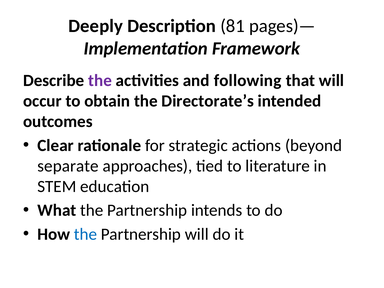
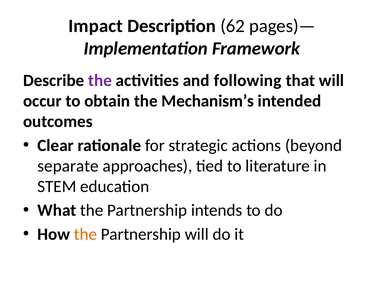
Deeply: Deeply -> Impact
81: 81 -> 62
Directorate’s: Directorate’s -> Mechanism’s
the at (86, 234) colour: blue -> orange
